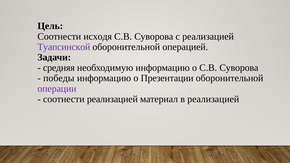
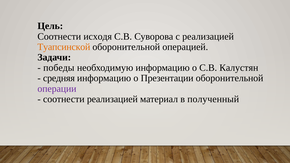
Туапсинской colour: purple -> orange
средняя: средняя -> победы
о С.В Суворова: Суворова -> Калустян
победы: победы -> средняя
в реализацией: реализацией -> полученный
